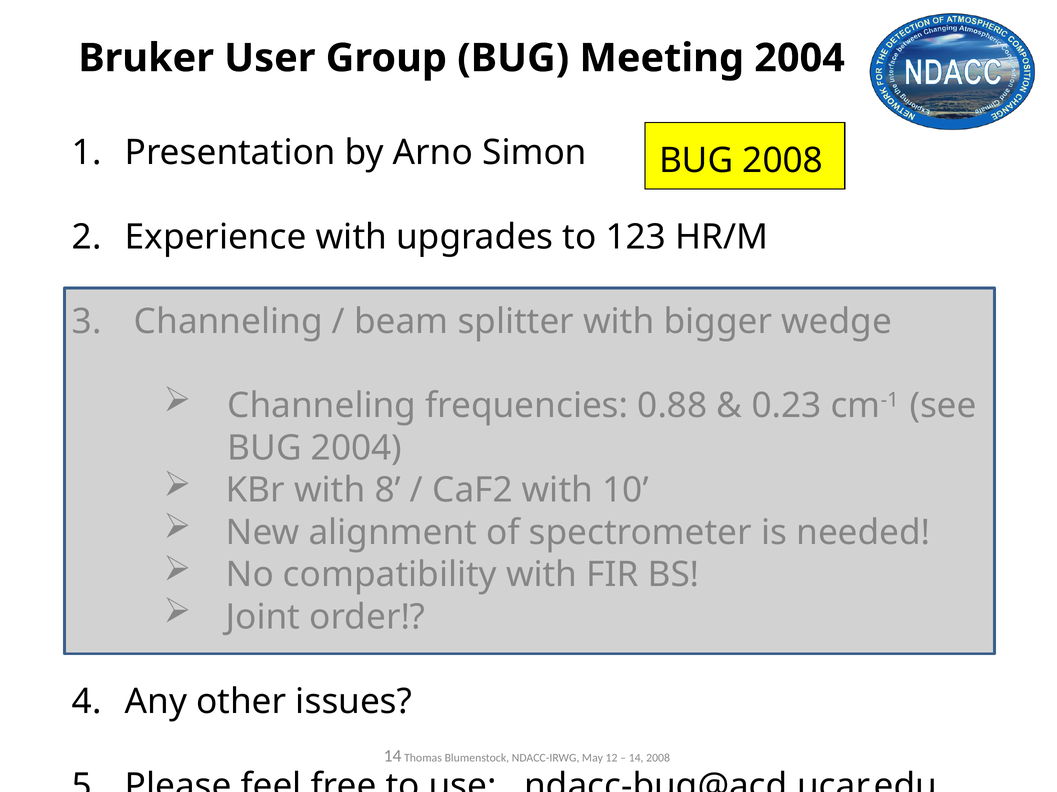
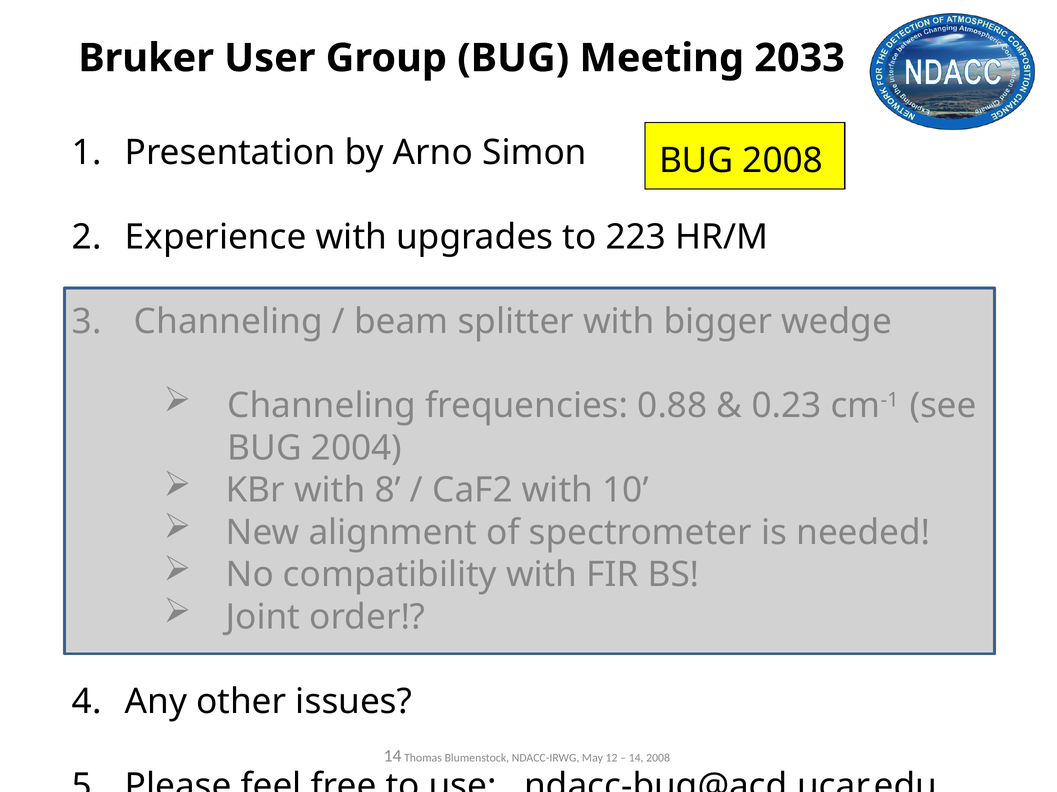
Meeting 2004: 2004 -> 2033
123: 123 -> 223
